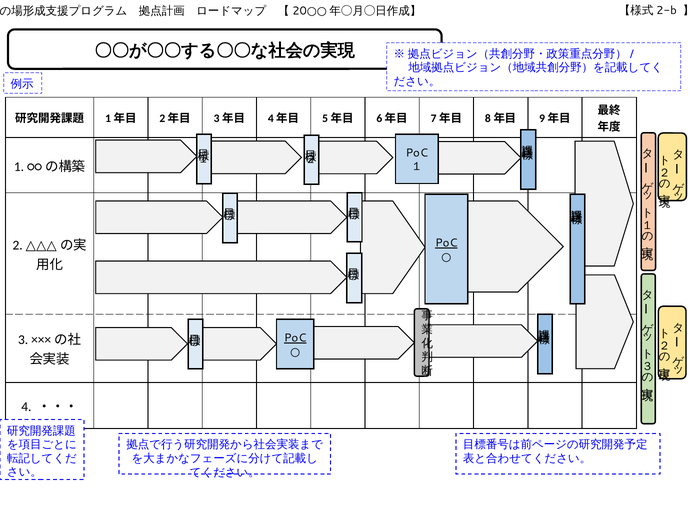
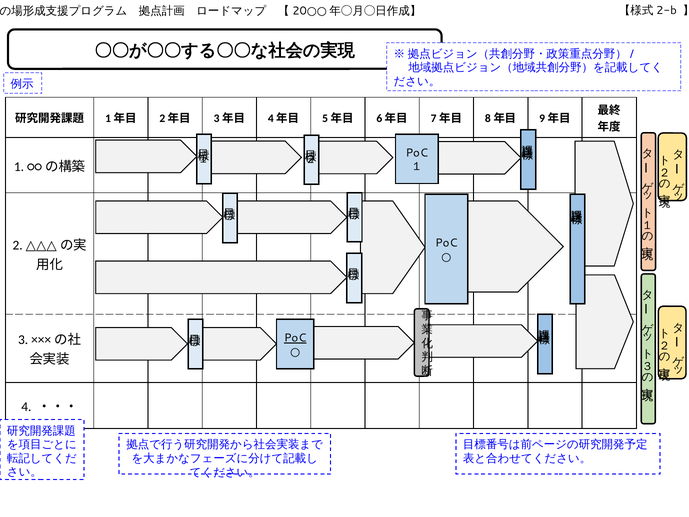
PoC at (446, 243) underline: present -> none
